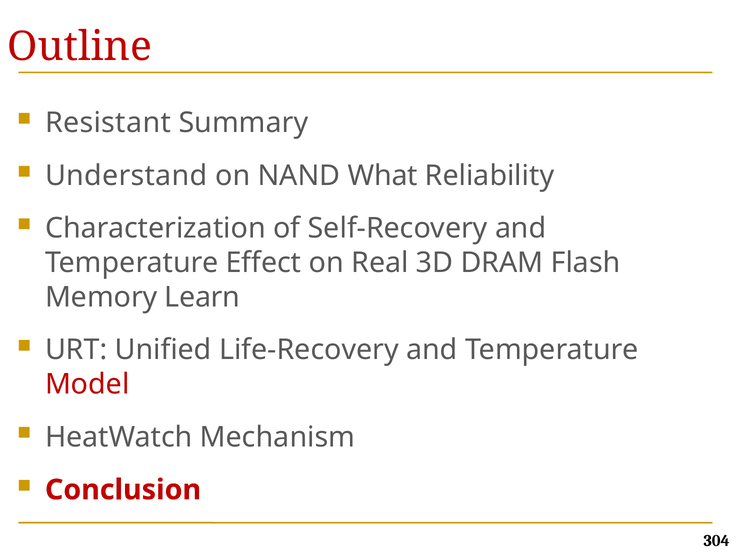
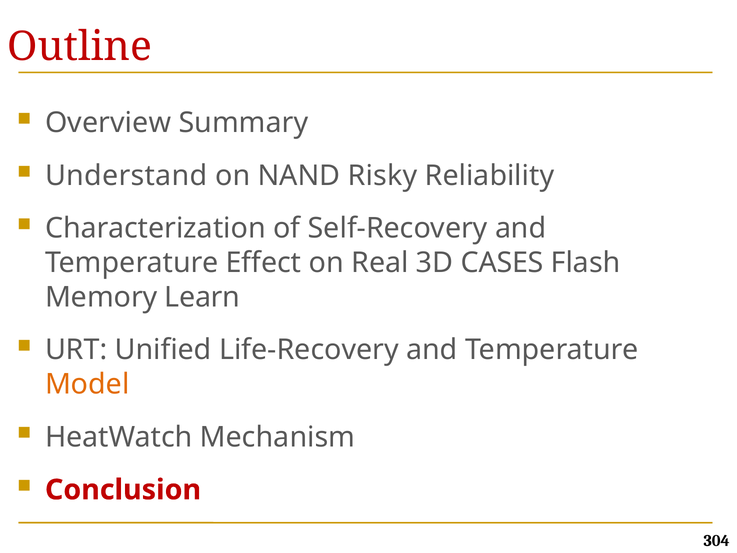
Resistant: Resistant -> Overview
What: What -> Risky
DRAM: DRAM -> CASES
Model colour: red -> orange
